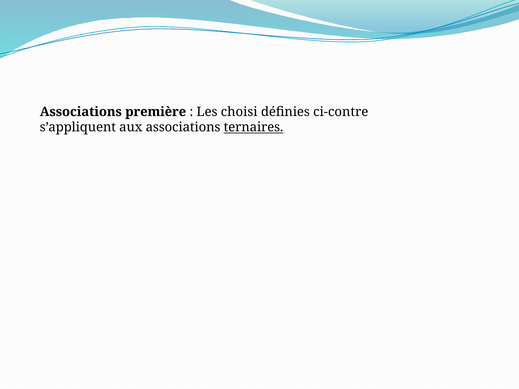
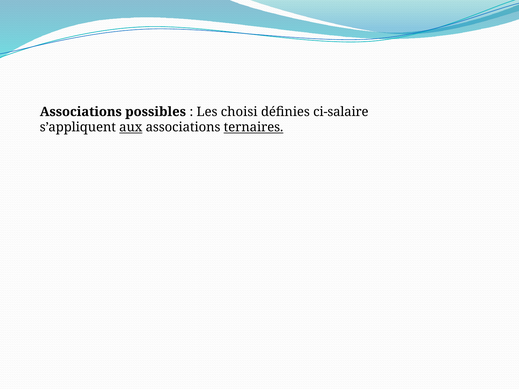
première: première -> possibles
ci-contre: ci-contre -> ci-salaire
aux underline: none -> present
